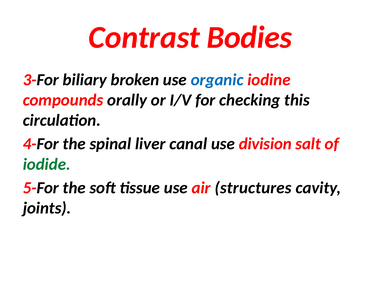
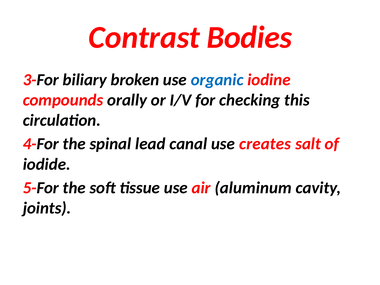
liver: liver -> lead
division: division -> creates
iodide colour: green -> black
structures: structures -> aluminum
